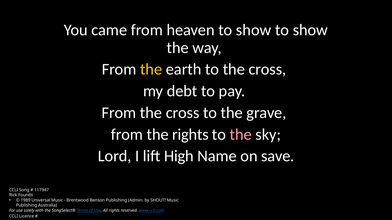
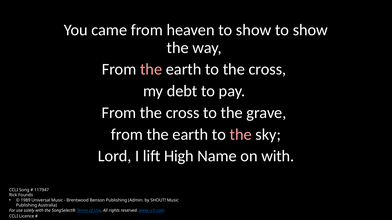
the at (151, 70) colour: yellow -> pink
rights at (190, 135): rights -> earth
on save: save -> with
